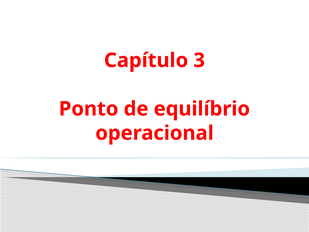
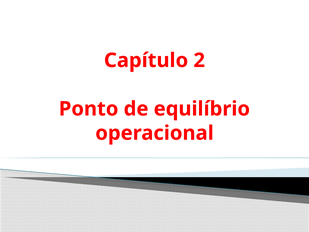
3: 3 -> 2
